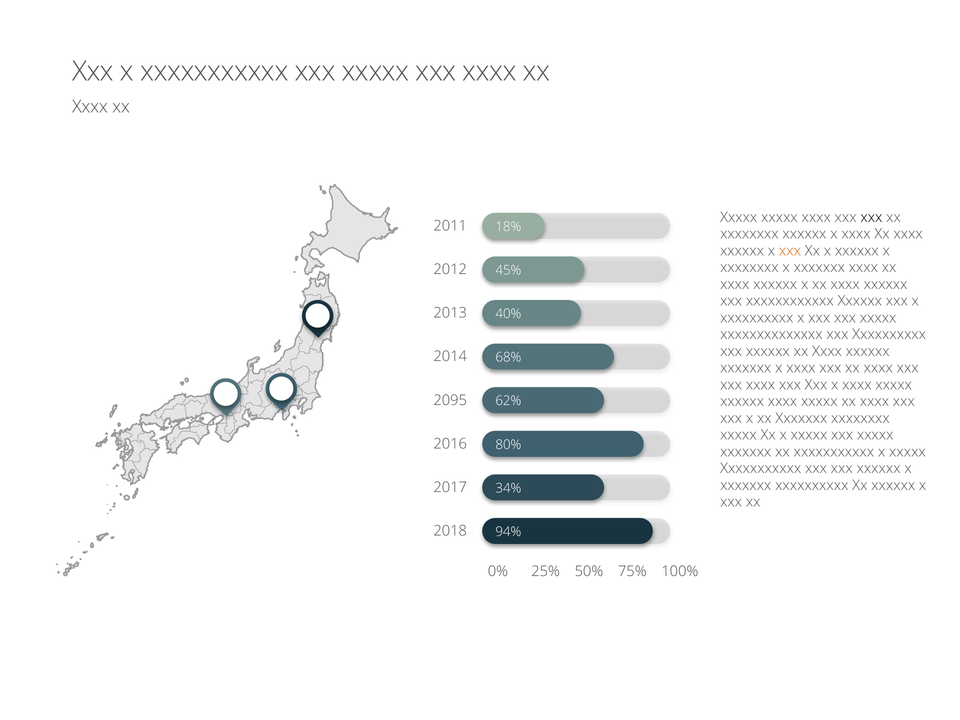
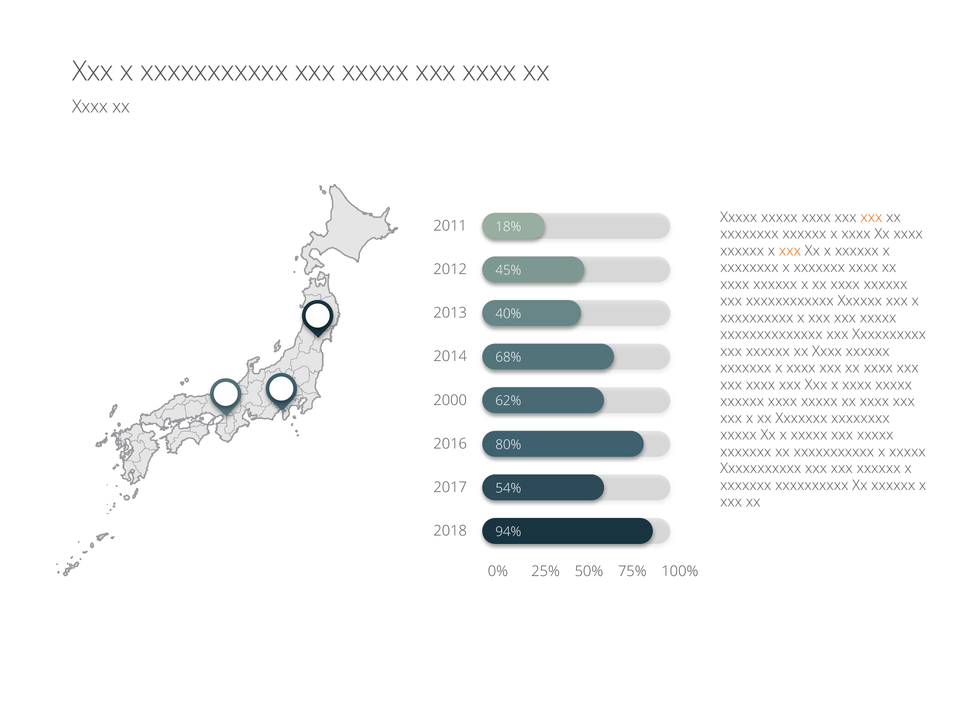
xxx at (871, 217) colour: black -> orange
2095: 2095 -> 2000
34%: 34% -> 54%
